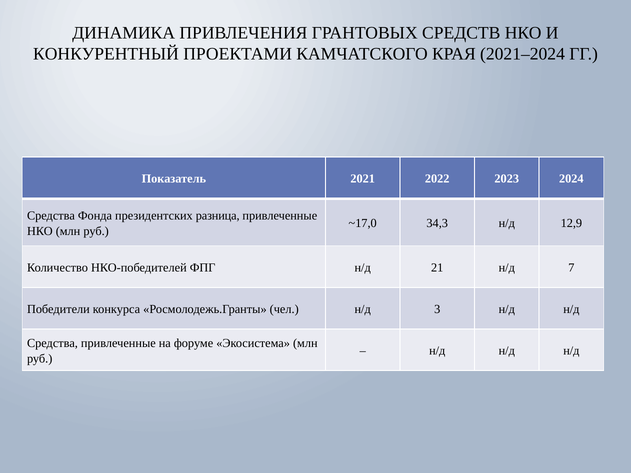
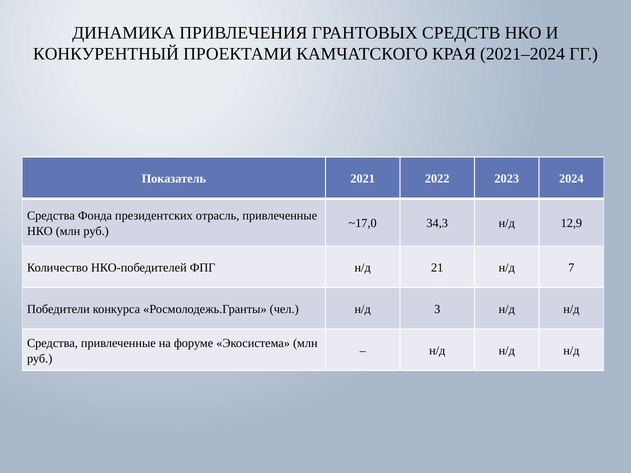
разница: разница -> отрасль
